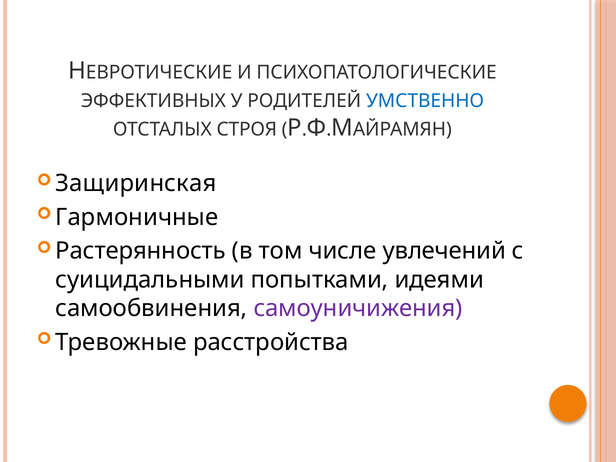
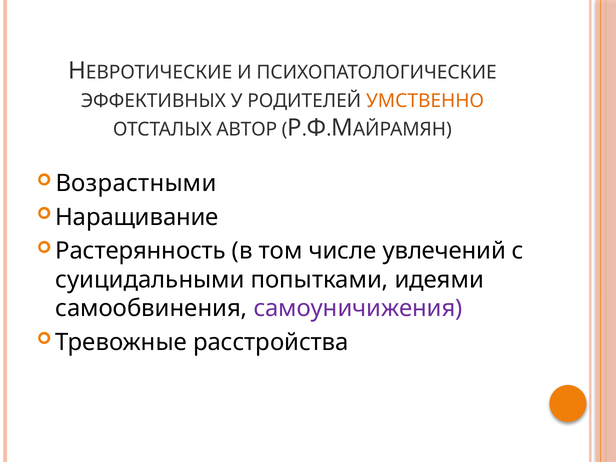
УМСТВЕННО colour: blue -> orange
СТРОЯ: СТРОЯ -> АВТОР
Защиринская: Защиринская -> Возрастными
Гармоничные: Гармоничные -> Наращивание
